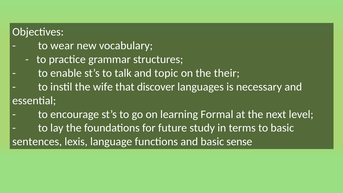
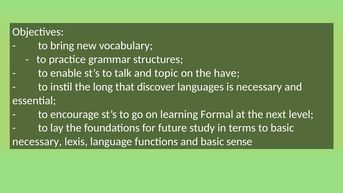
wear: wear -> bring
their: their -> have
wife: wife -> long
sentences at (37, 142): sentences -> necessary
